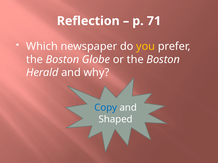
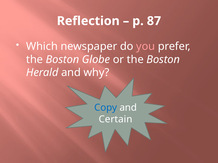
71: 71 -> 87
you colour: yellow -> pink
Shaped: Shaped -> Certain
